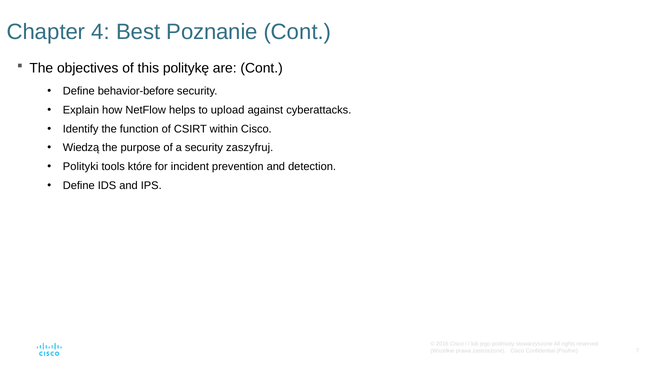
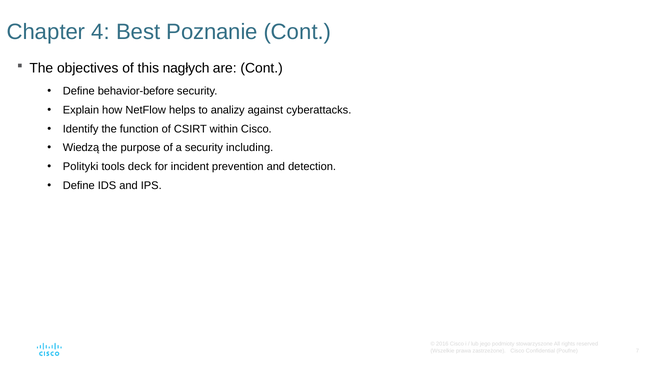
politykę: politykę -> nagłych
upload: upload -> analizy
zaszyfruj: zaszyfruj -> including
które: które -> deck
